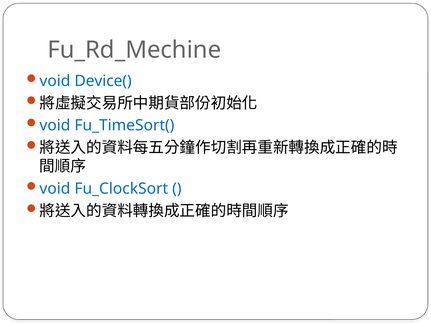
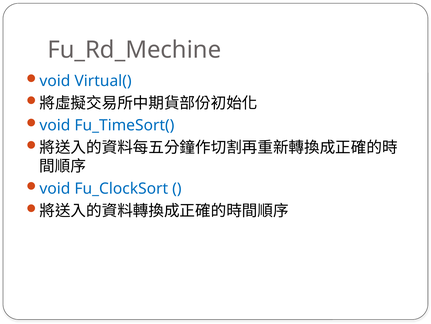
Device(: Device( -> Virtual(
